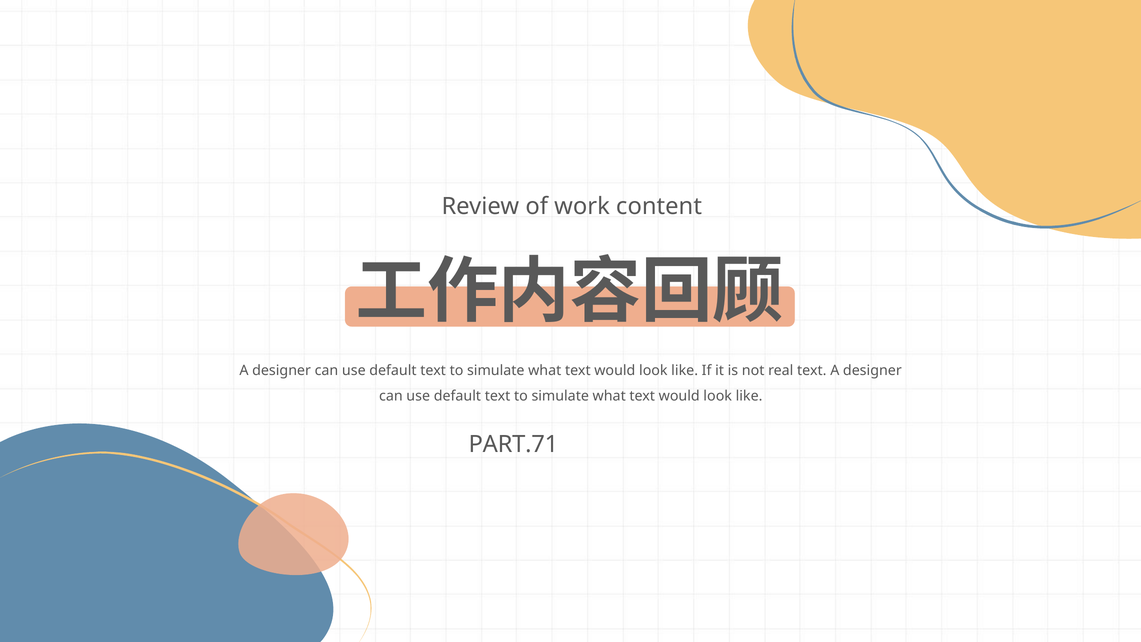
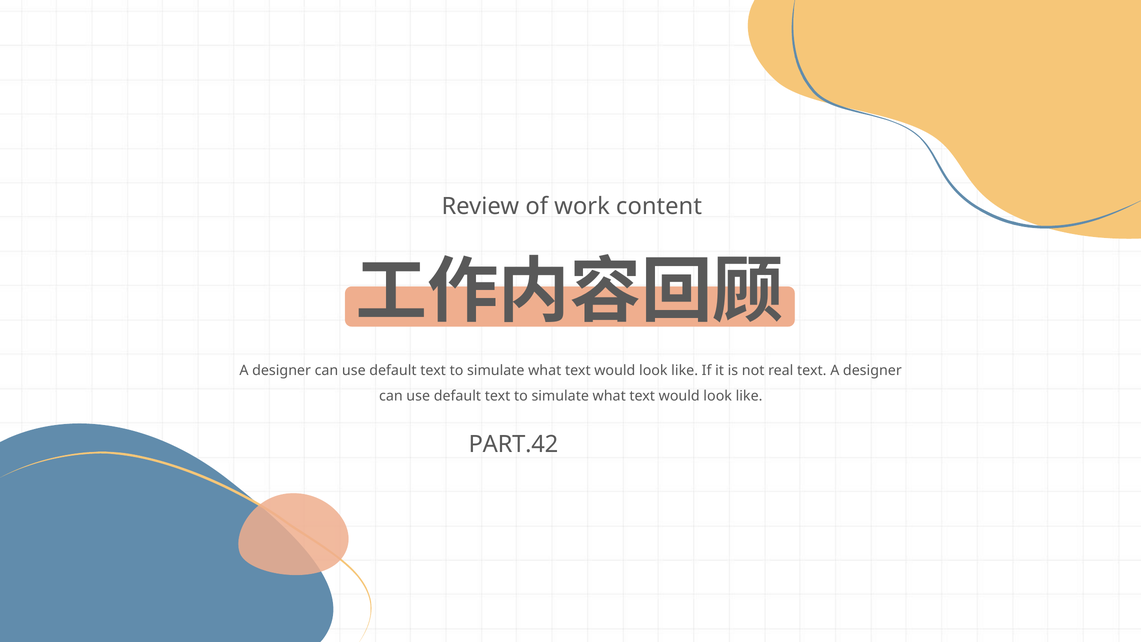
PART.71: PART.71 -> PART.42
